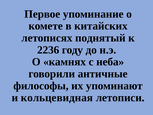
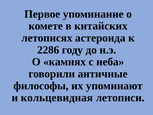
поднятый: поднятый -> астероида
2236: 2236 -> 2286
